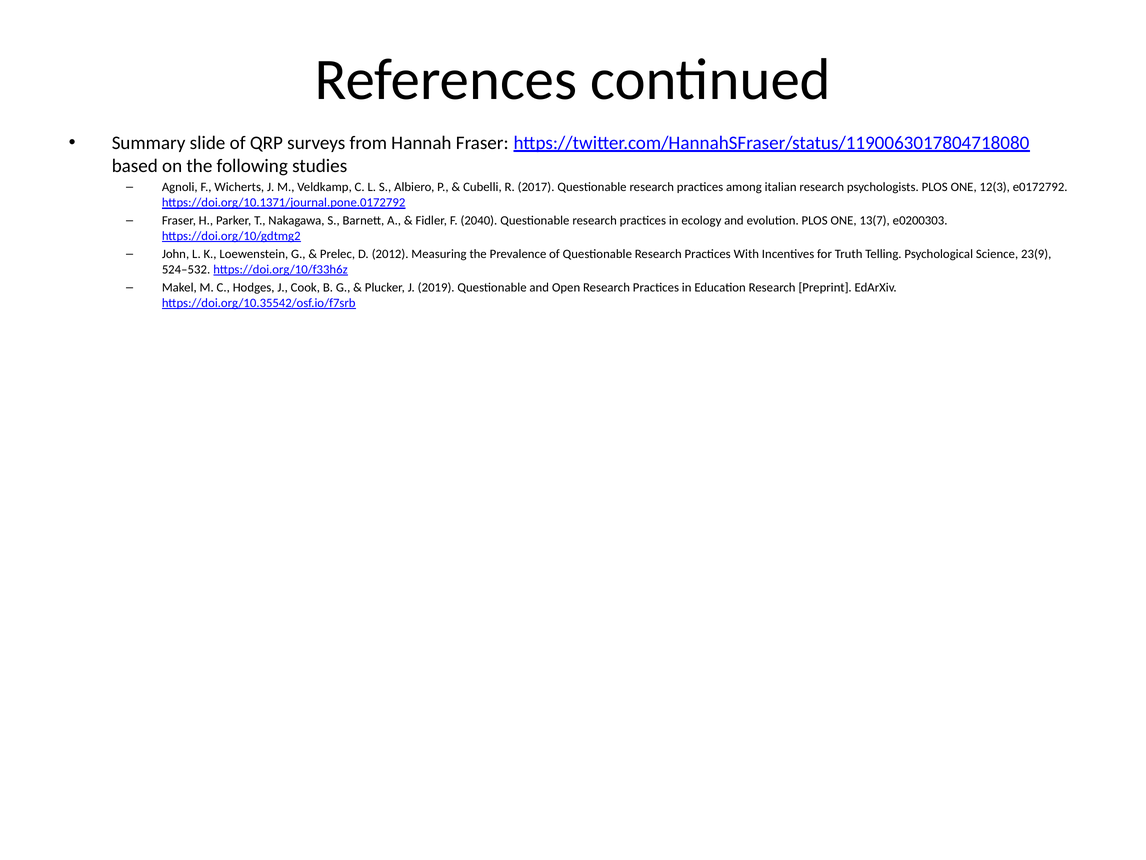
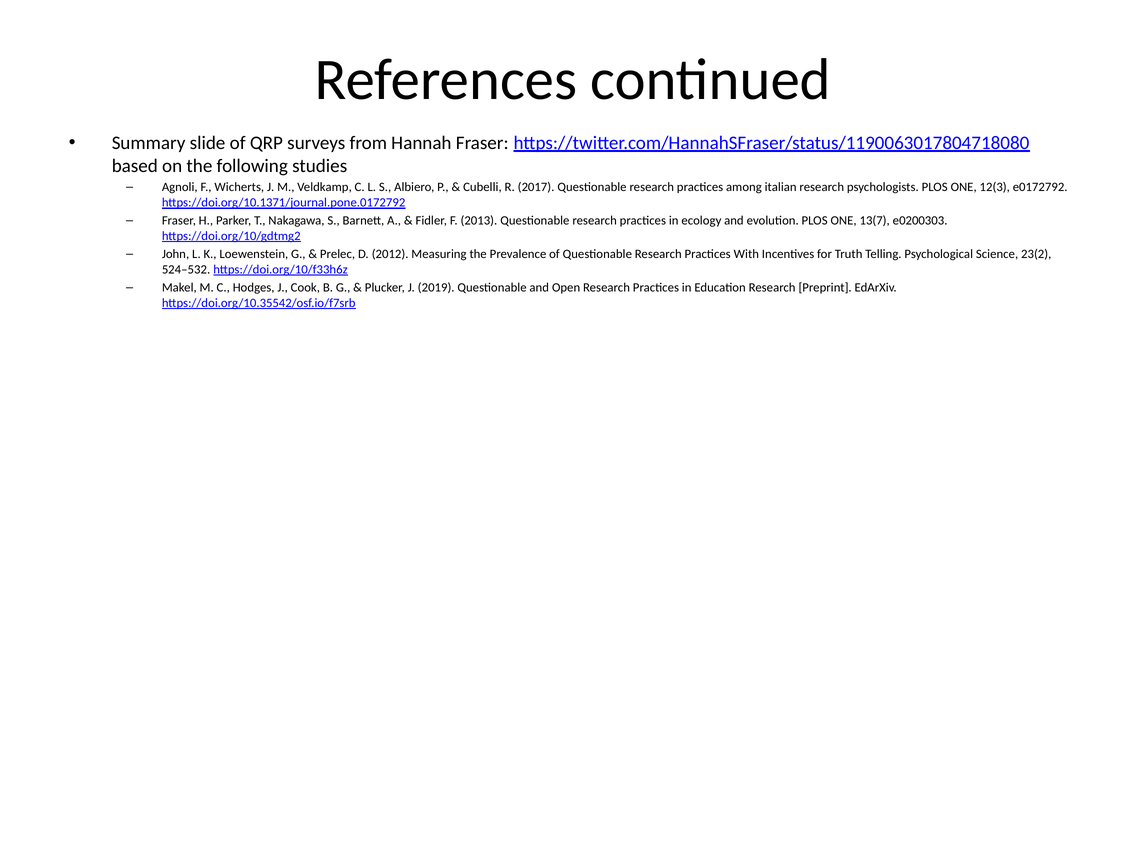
2040: 2040 -> 2013
23(9: 23(9 -> 23(2
